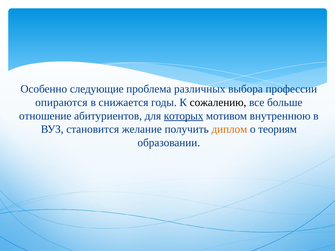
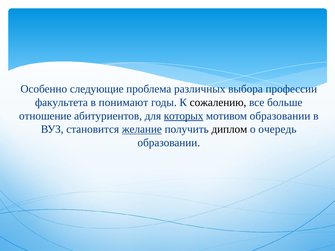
опираются: опираются -> факультета
снижается: снижается -> понимают
мотивом внутреннюю: внутреннюю -> образовании
желание underline: none -> present
диплом colour: orange -> black
теориям: теориям -> очередь
